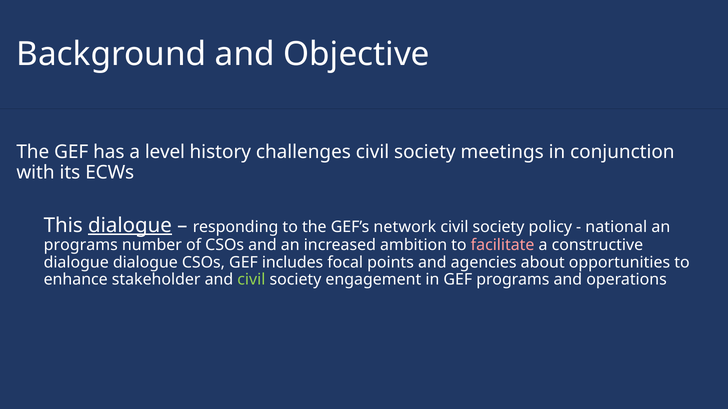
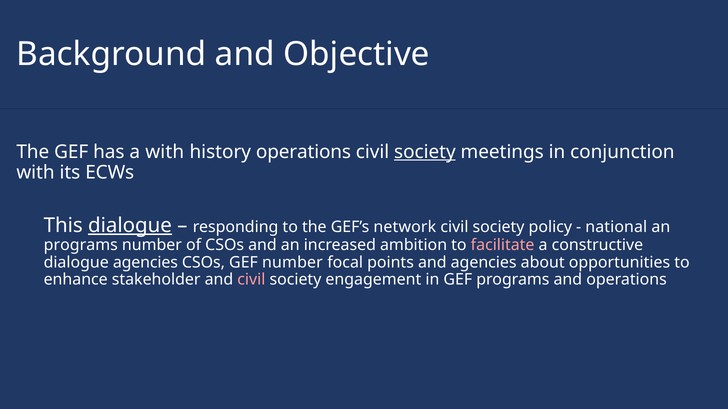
a level: level -> with
history challenges: challenges -> operations
society at (425, 152) underline: none -> present
dialogue dialogue: dialogue -> agencies
GEF includes: includes -> number
civil at (251, 280) colour: light green -> pink
